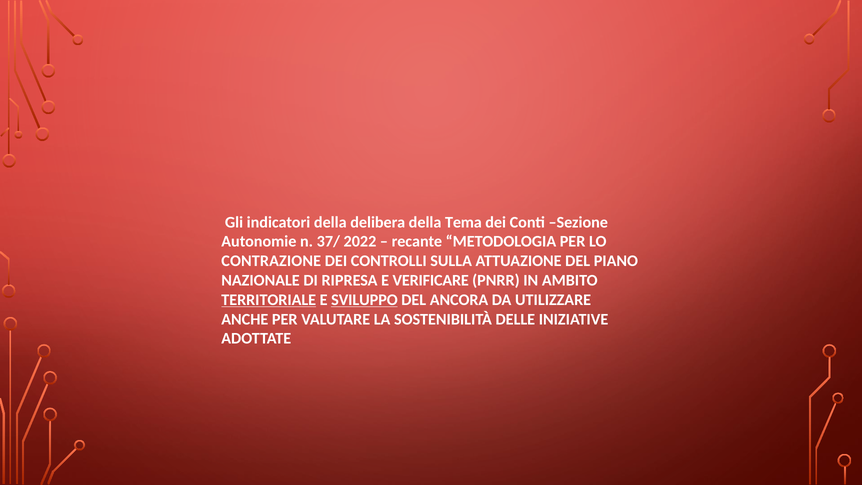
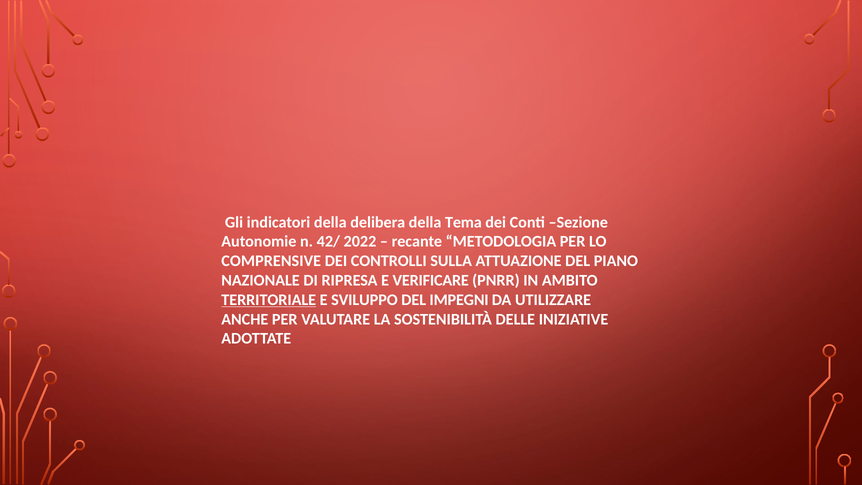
37/: 37/ -> 42/
CONTRAZIONE: CONTRAZIONE -> COMPRENSIVE
SVILUPPO underline: present -> none
ANCORA: ANCORA -> IMPEGNI
